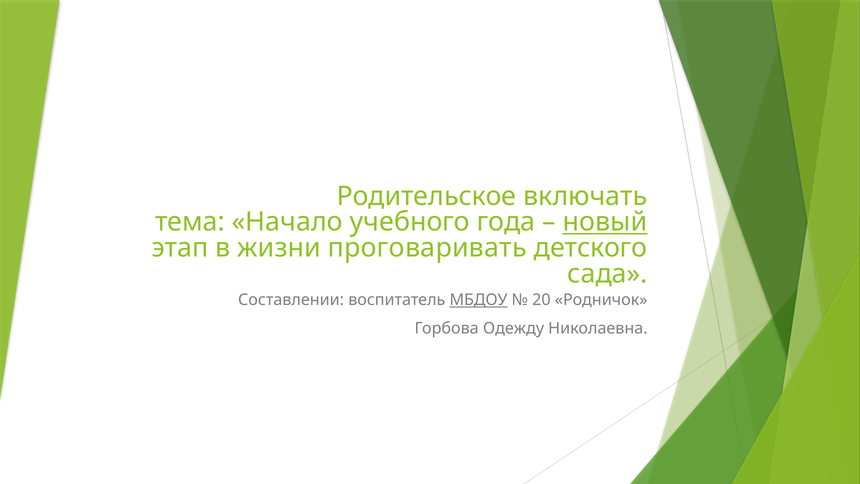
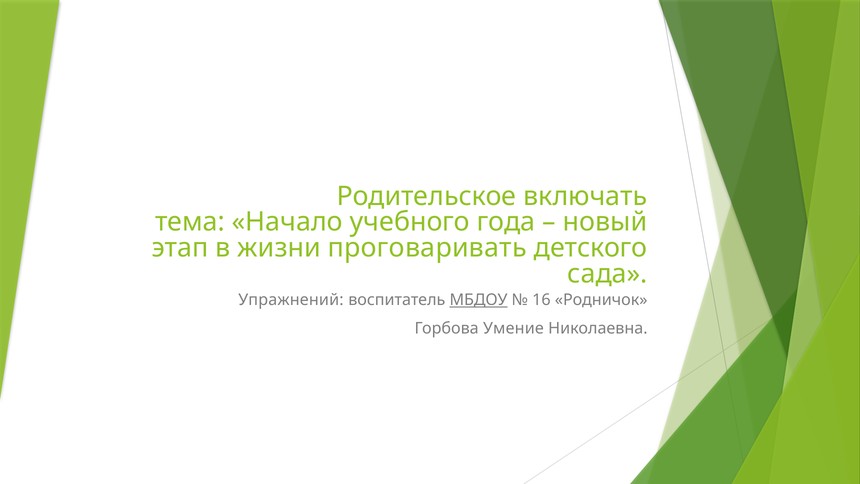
новый underline: present -> none
Составлении: Составлении -> Упражнений
20: 20 -> 16
Одежду: Одежду -> Умение
